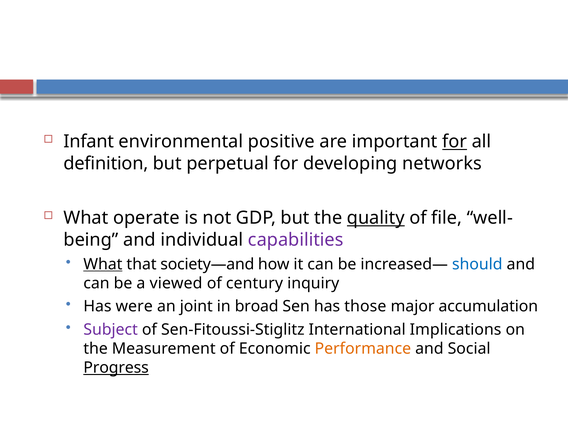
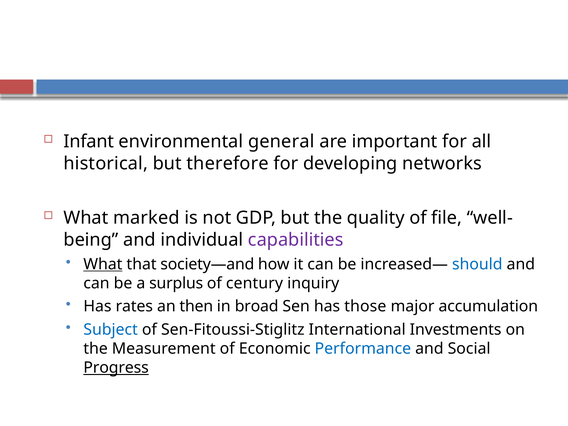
positive: positive -> general
for at (455, 142) underline: present -> none
definition: definition -> historical
perpetual: perpetual -> therefore
operate: operate -> marked
quality underline: present -> none
viewed: viewed -> surplus
were: were -> rates
joint: joint -> then
Subject colour: purple -> blue
Implications: Implications -> Investments
Performance colour: orange -> blue
